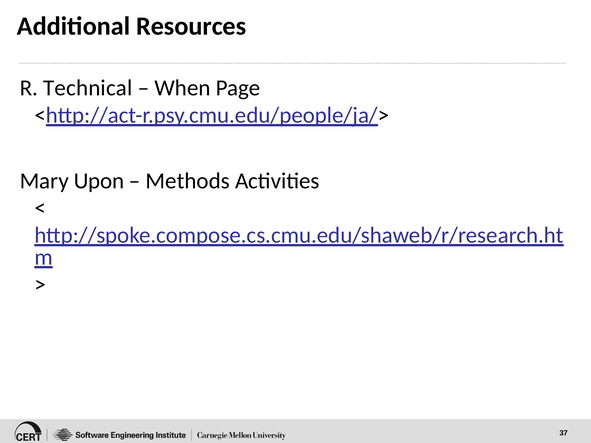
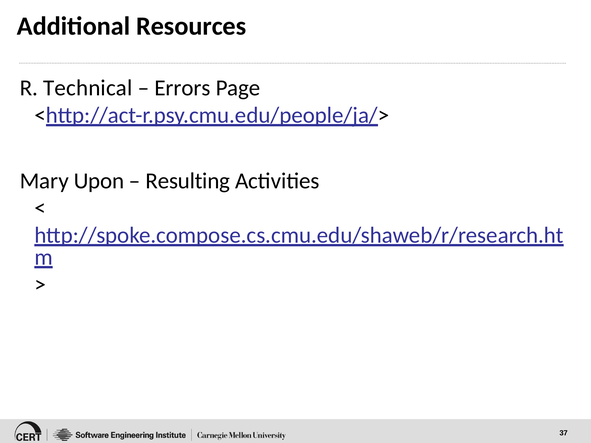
When: When -> Errors
Methods: Methods -> Resulting
